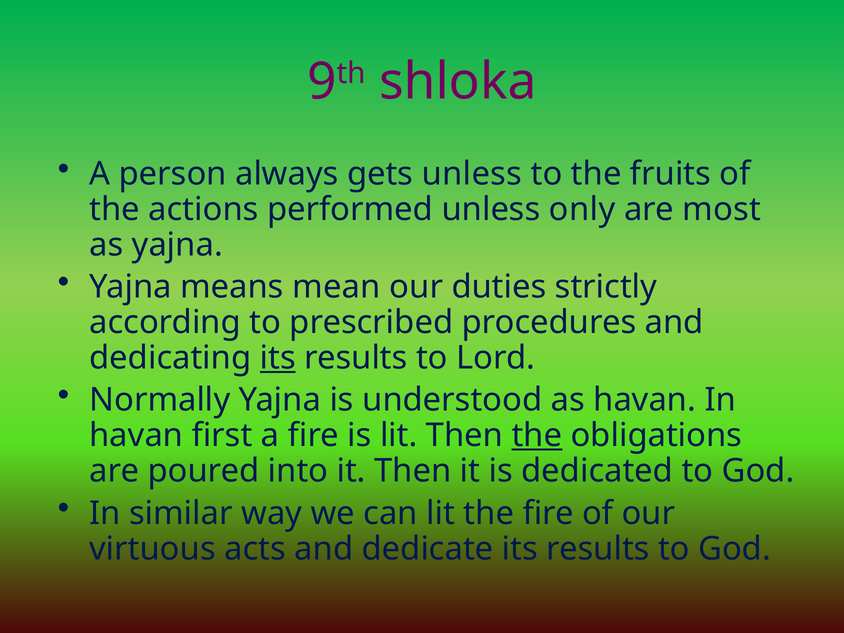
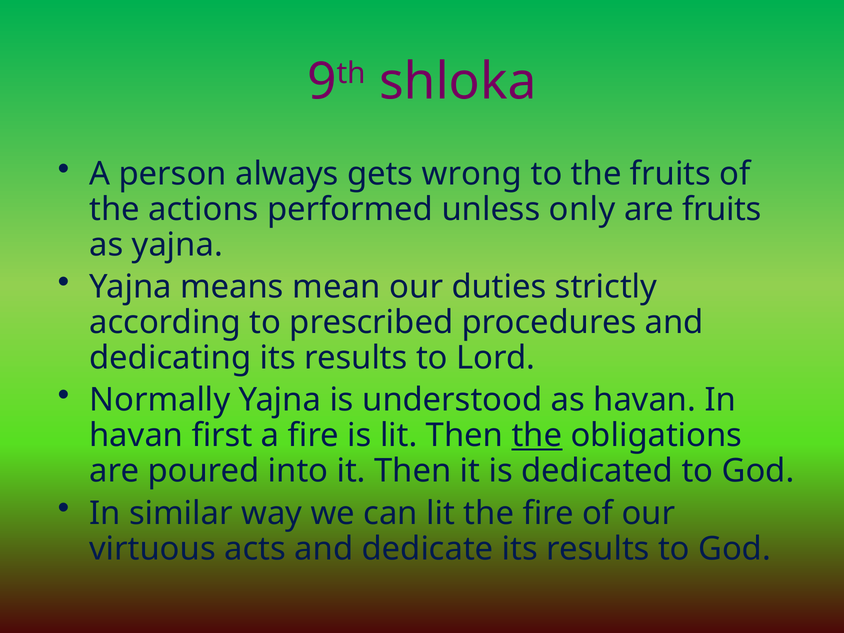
gets unless: unless -> wrong
are most: most -> fruits
its at (278, 358) underline: present -> none
